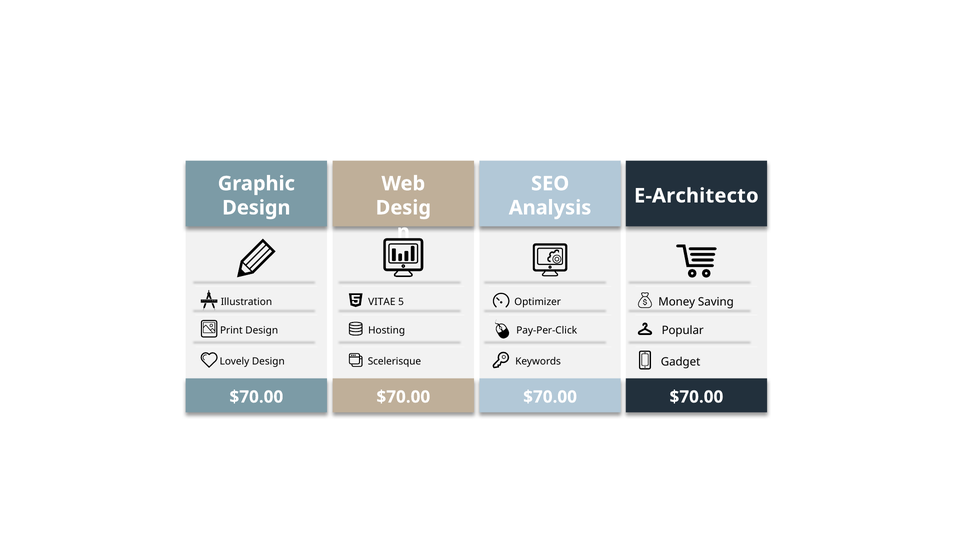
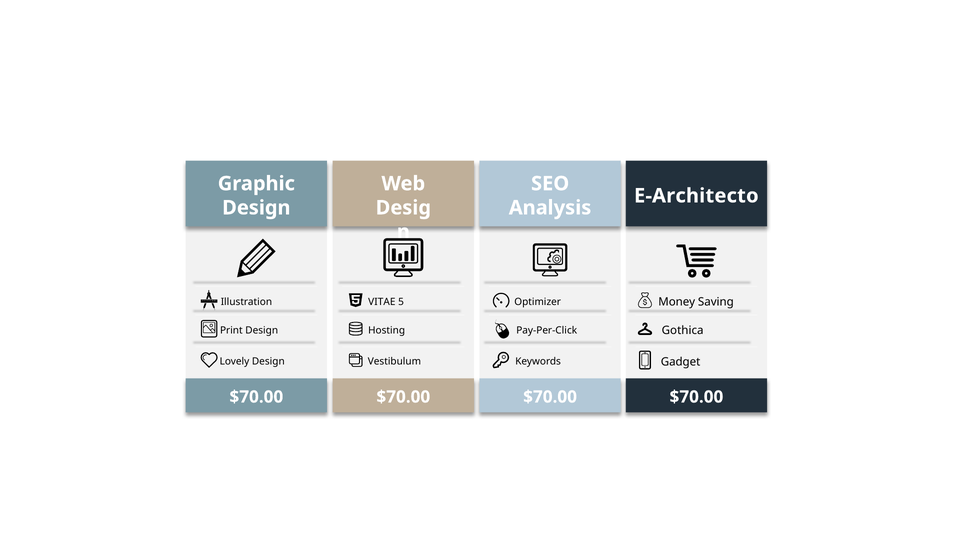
Popular: Popular -> Gothica
Scelerisque: Scelerisque -> Vestibulum
